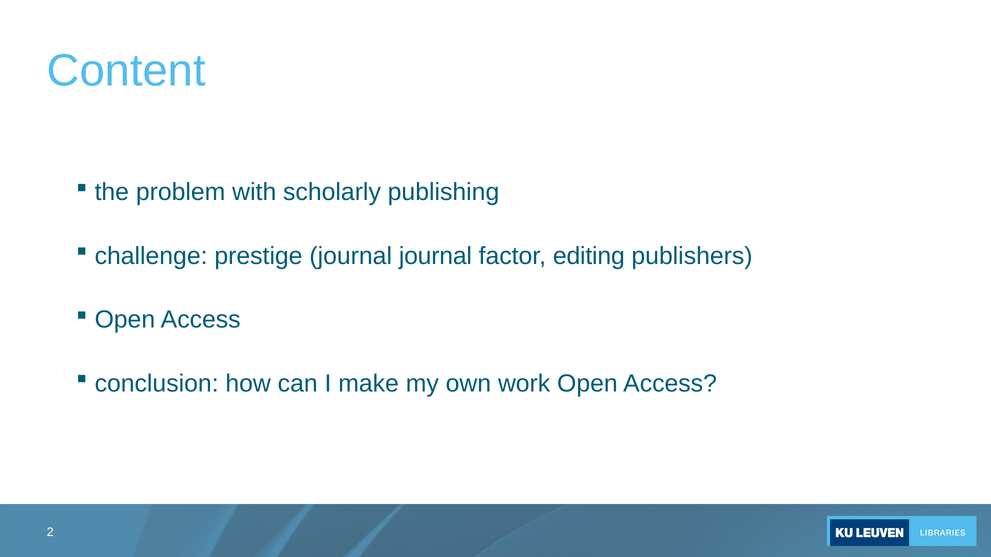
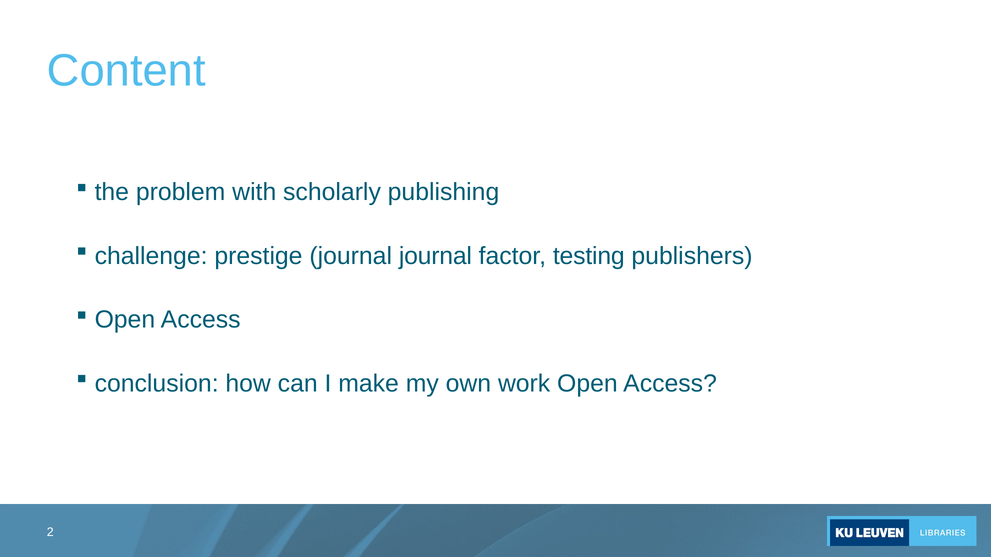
editing: editing -> testing
